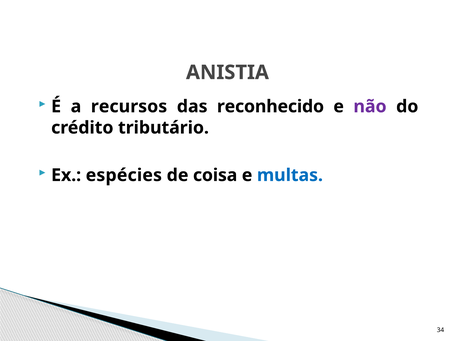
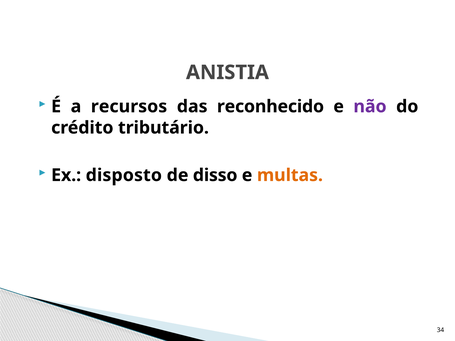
espécies: espécies -> disposto
coisa: coisa -> disso
multas colour: blue -> orange
